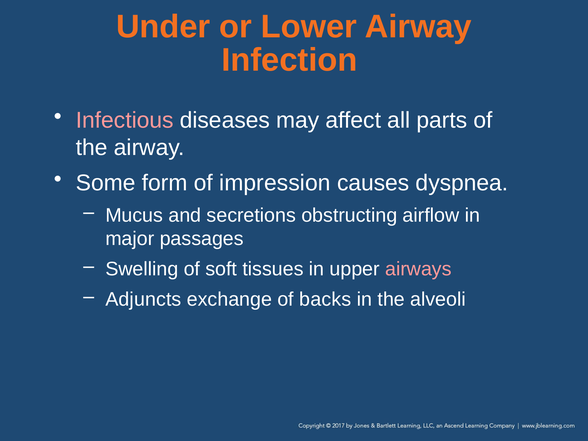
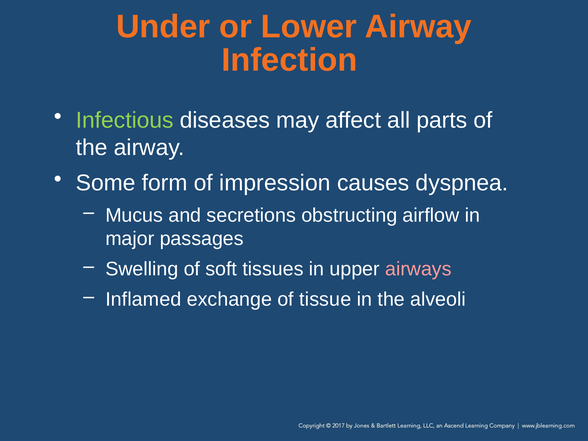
Infectious colour: pink -> light green
Adjuncts: Adjuncts -> Inflamed
backs: backs -> tissue
